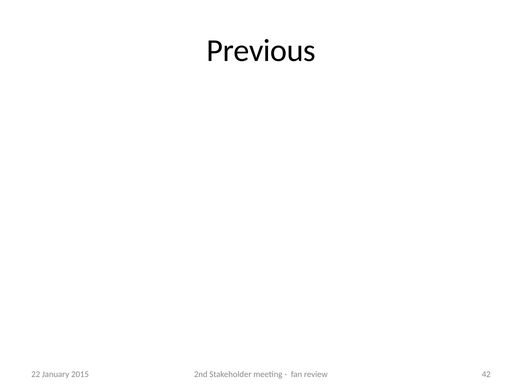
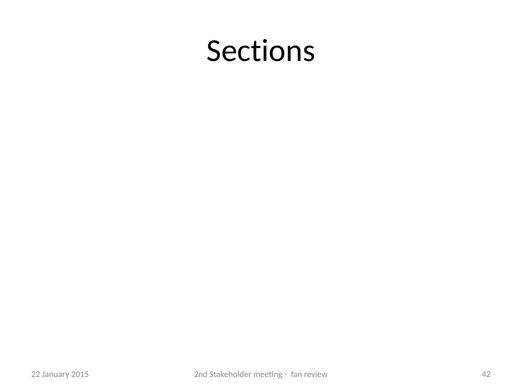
Previous: Previous -> Sections
